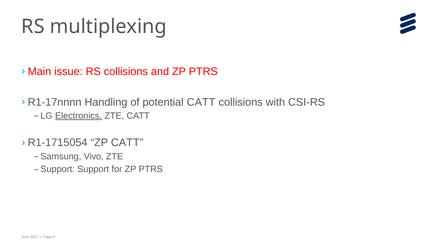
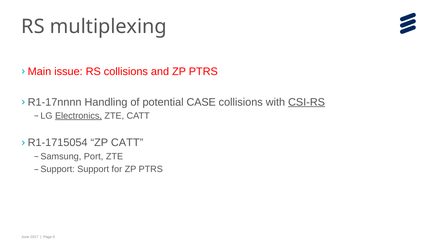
potential CATT: CATT -> CASE
CSI-RS underline: none -> present
Vivo: Vivo -> Port
